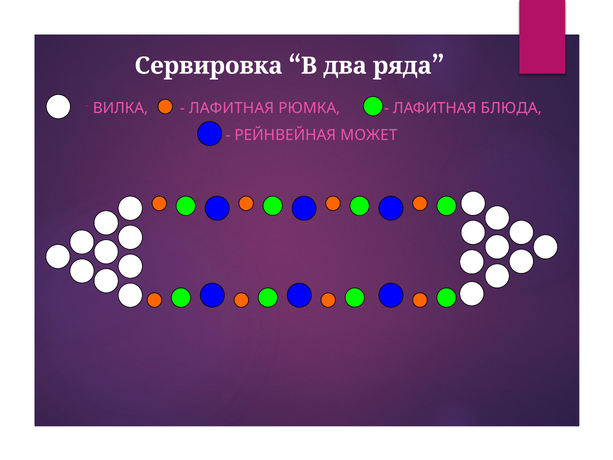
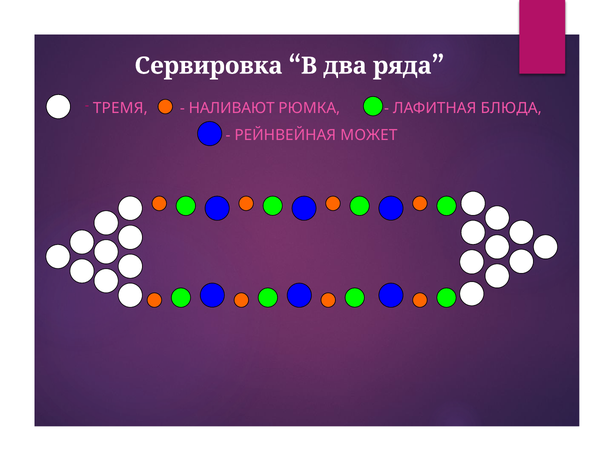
ВИЛКА: ВИЛКА -> ТРЕМЯ
ЛАФИТНАЯ at (232, 108): ЛАФИТНАЯ -> НАЛИВАЮТ
